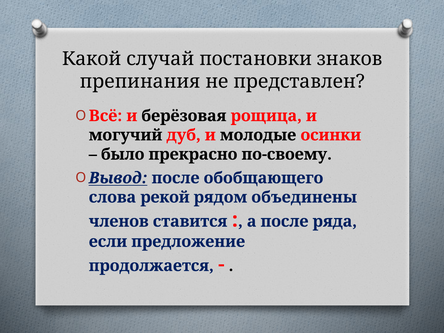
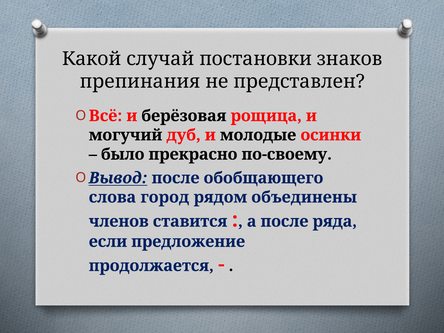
рекой: рекой -> город
